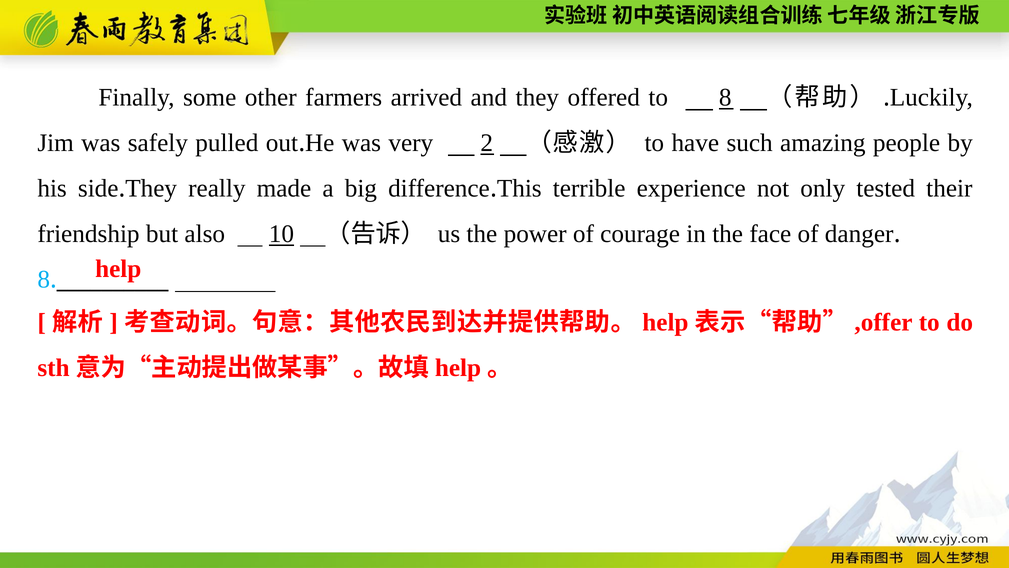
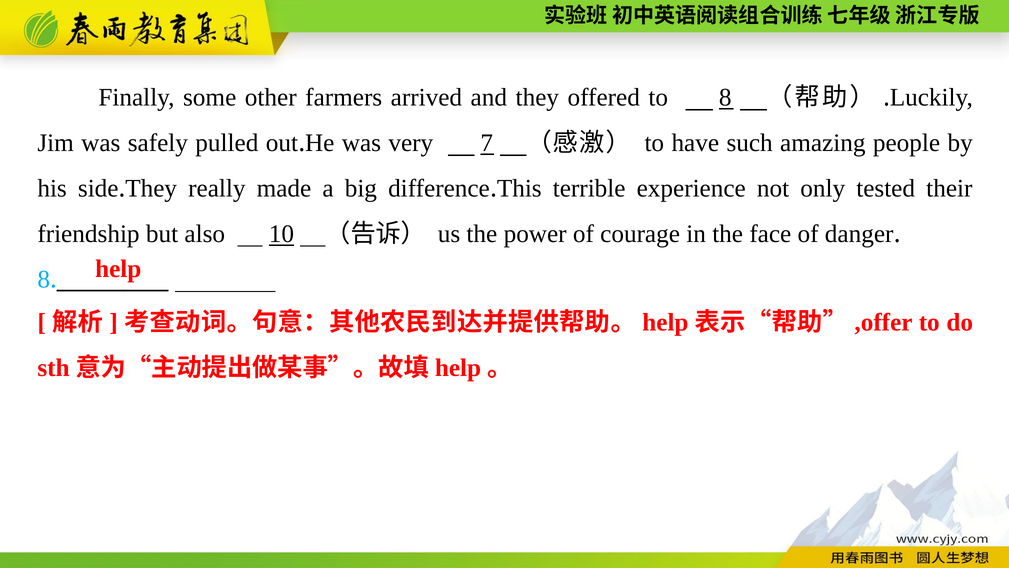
2: 2 -> 7
